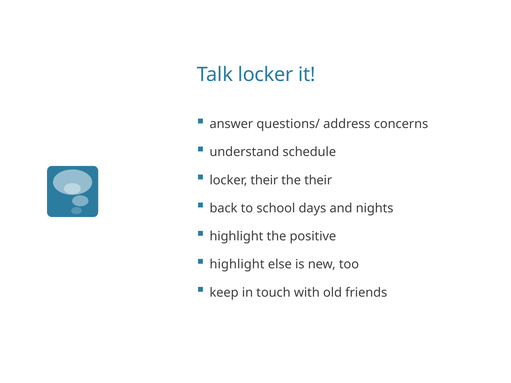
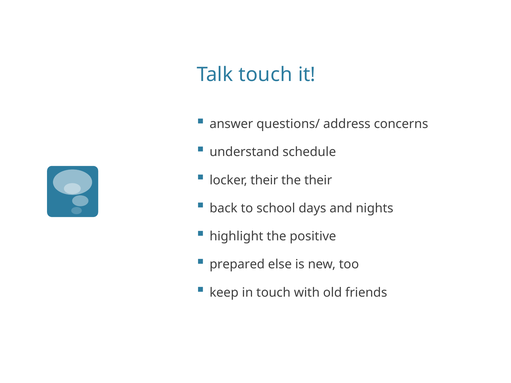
Talk locker: locker -> touch
highlight at (237, 265): highlight -> prepared
